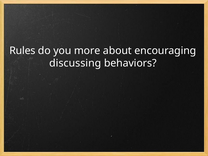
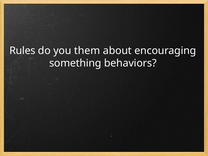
more: more -> them
discussing: discussing -> something
